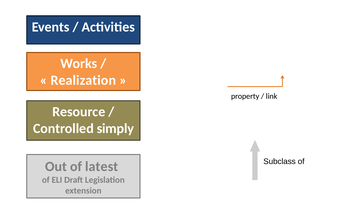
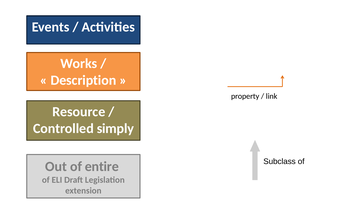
Realization: Realization -> Description
latest: latest -> entire
